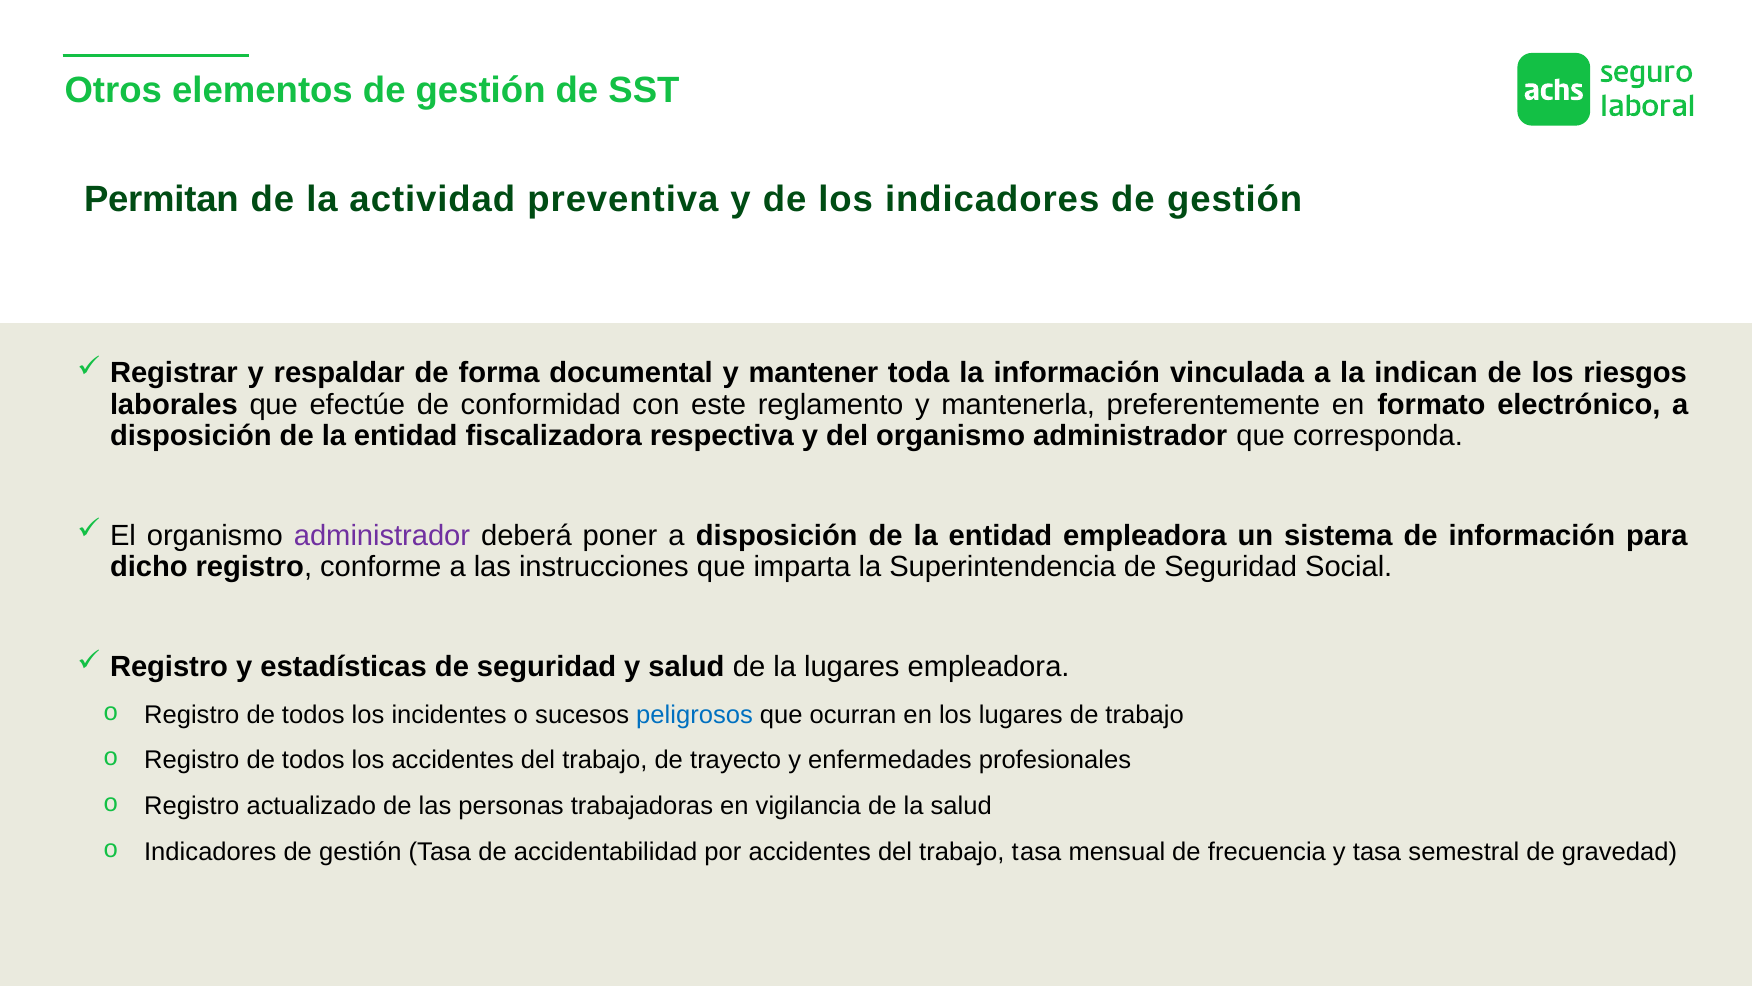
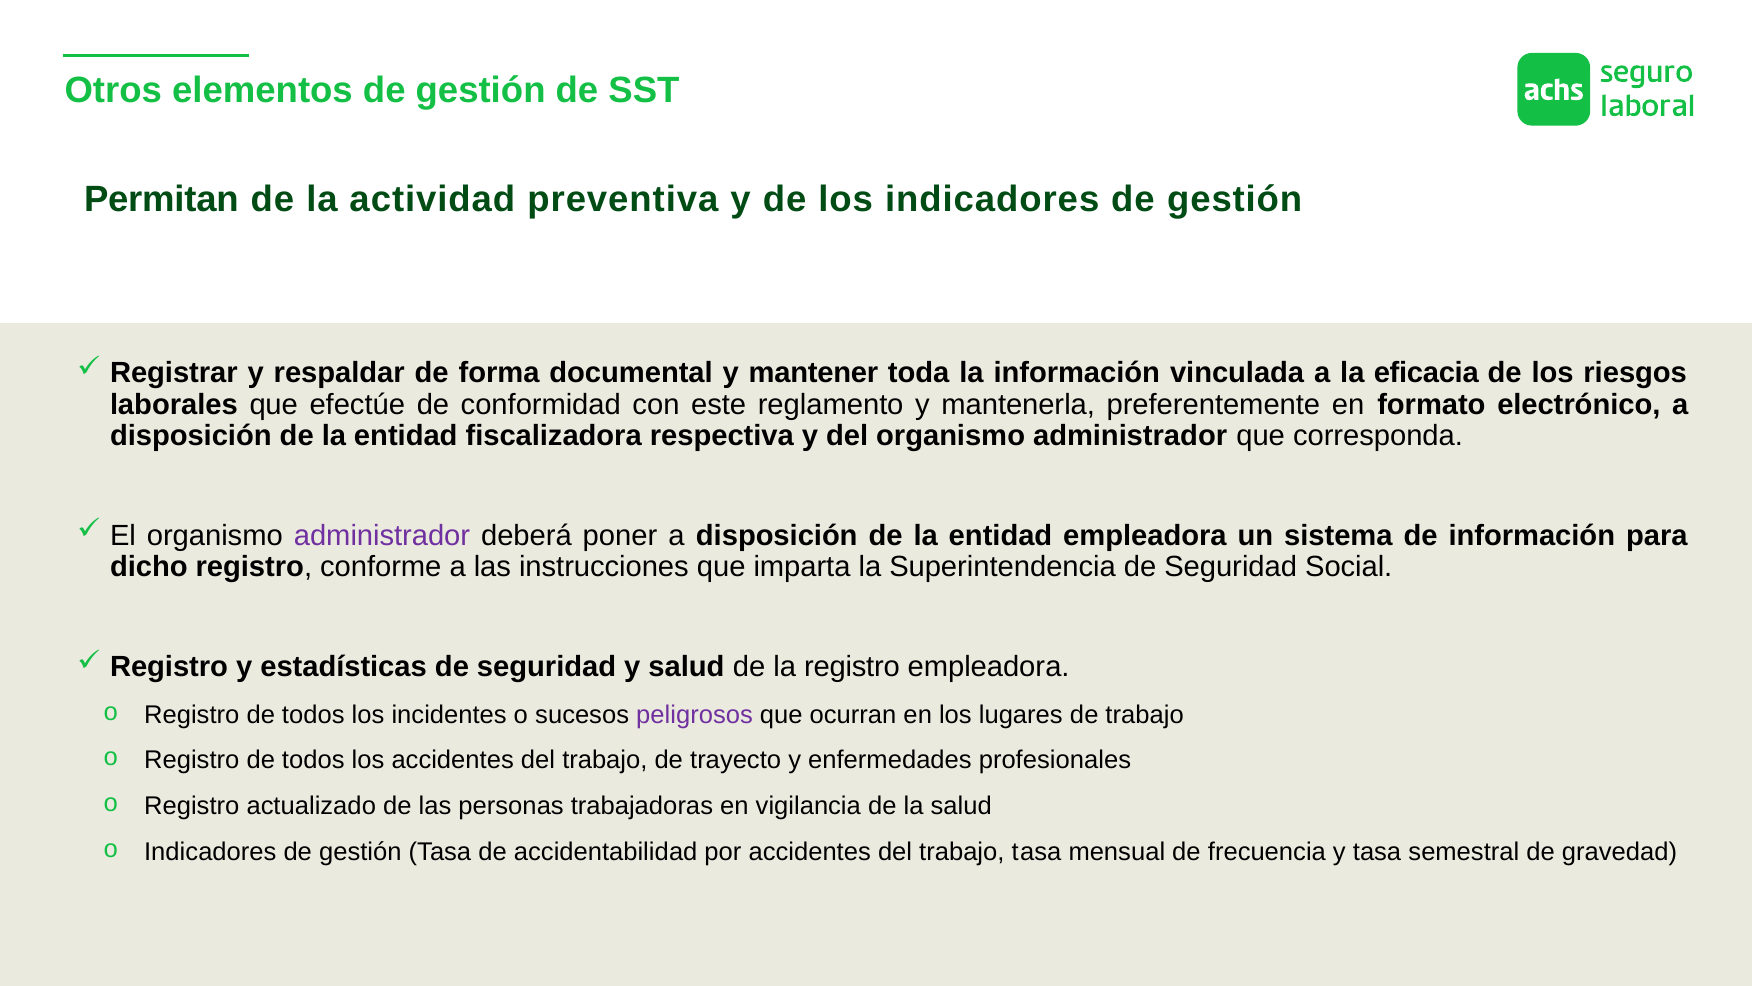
indican: indican -> eficacia
la lugares: lugares -> registro
peligrosos colour: blue -> purple
